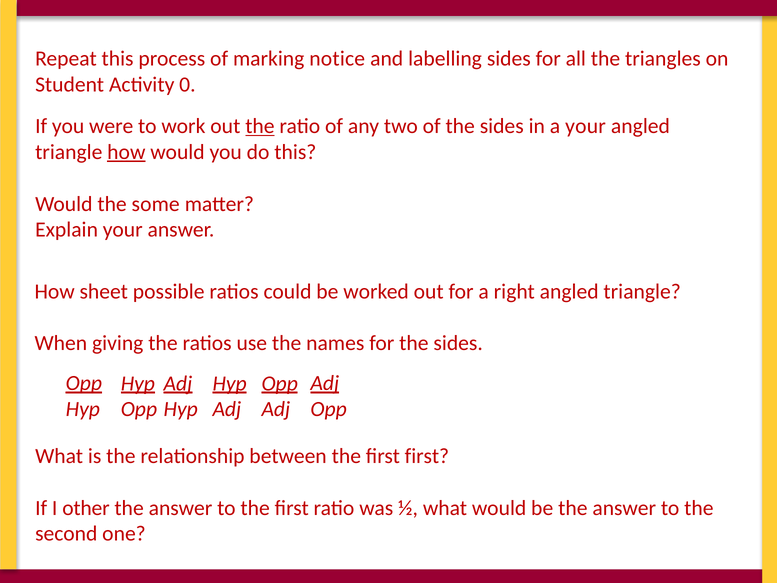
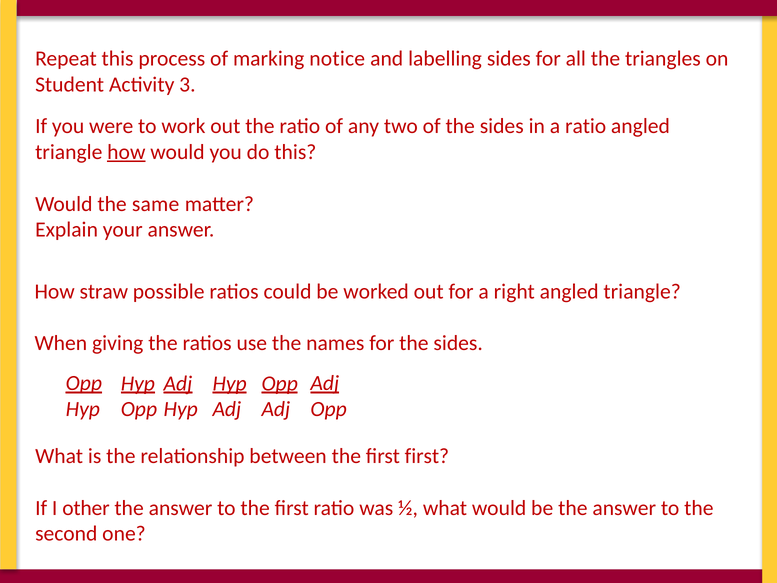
0: 0 -> 3
the at (260, 126) underline: present -> none
a your: your -> ratio
some: some -> same
sheet: sheet -> straw
